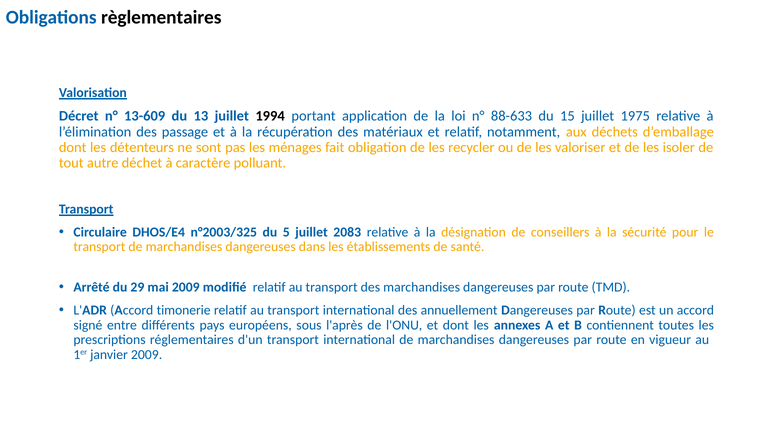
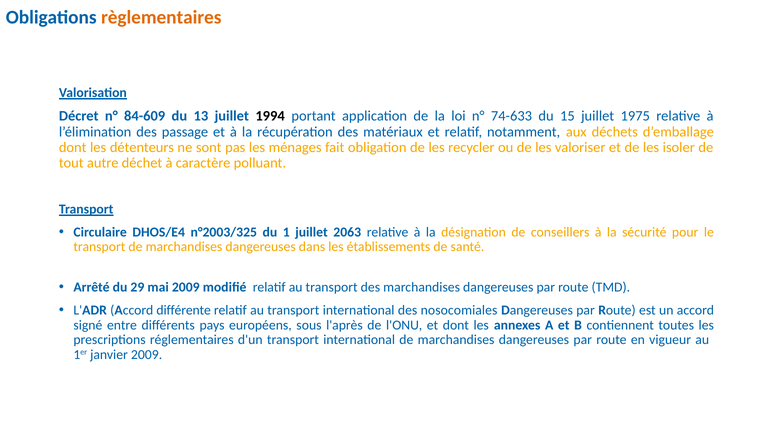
règlementaires colour: black -> orange
13-609: 13-609 -> 84-609
88-633: 88-633 -> 74-633
5: 5 -> 1
2083: 2083 -> 2063
timonerie: timonerie -> différente
annuellement: annuellement -> nosocomiales
